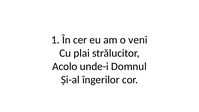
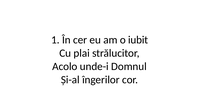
veni: veni -> iubit
